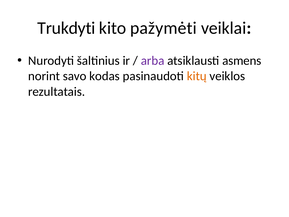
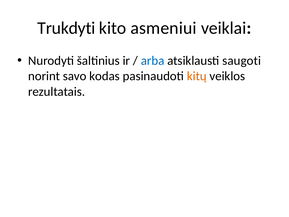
pažymėti: pažymėti -> asmeniui
arba colour: purple -> blue
asmens: asmens -> saugoti
